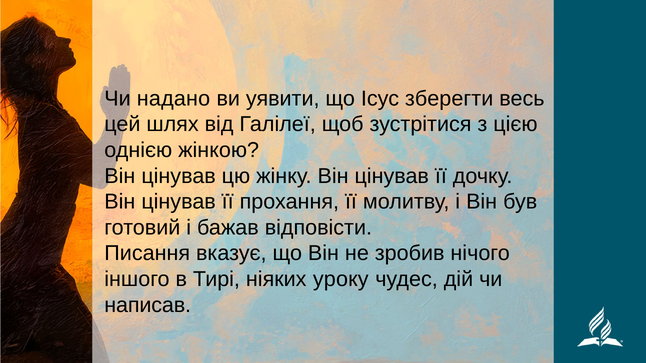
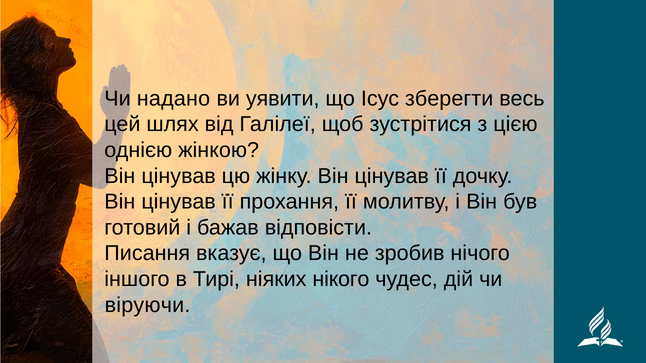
уроку: уроку -> нікого
написав: написав -> віруючи
